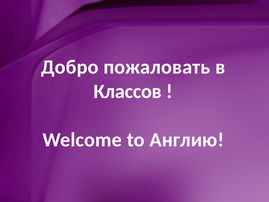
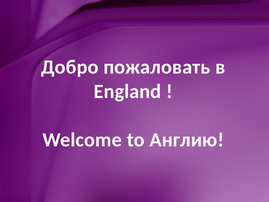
Классов: Классов -> England
